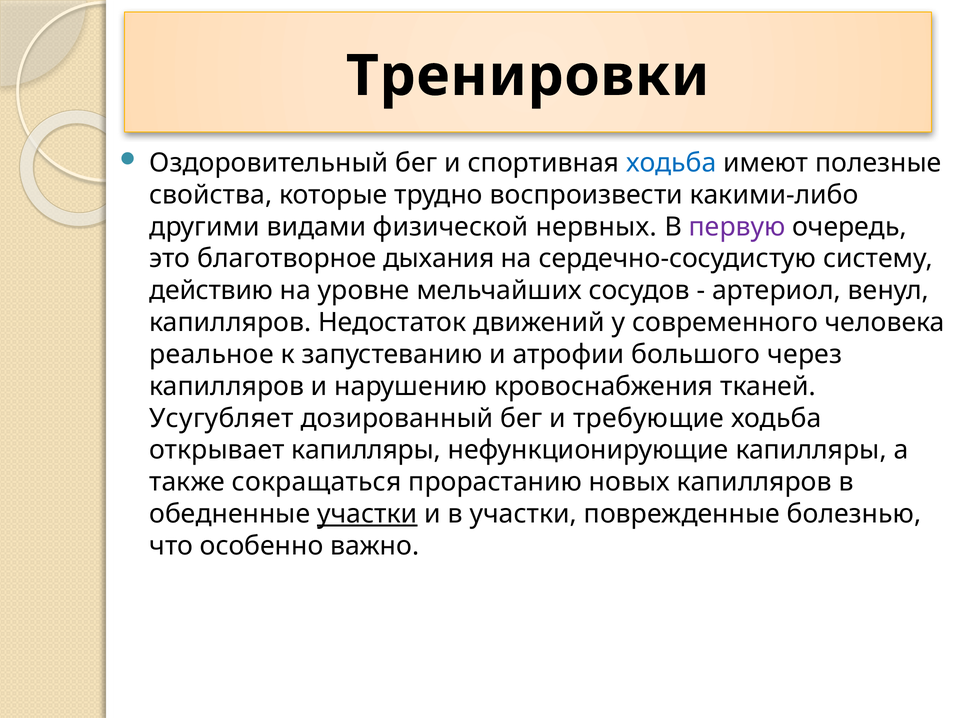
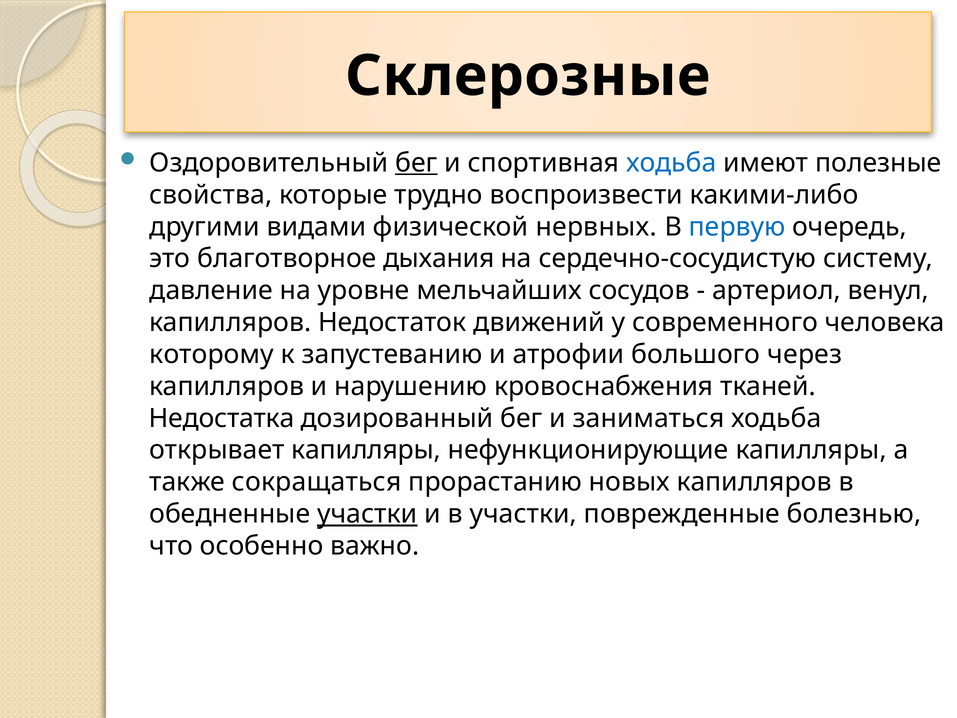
Тренировки: Тренировки -> Склерозные
бег at (416, 163) underline: none -> present
первую colour: purple -> blue
действию: действию -> давление
реальное: реальное -> которому
Усугубляет: Усугубляет -> Недостатка
требующие: требующие -> заниматься
